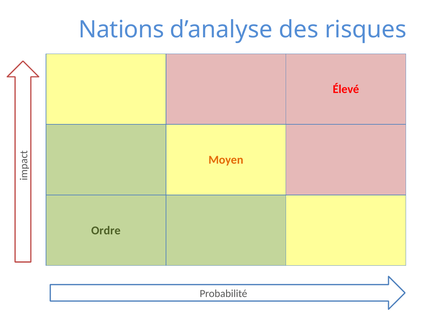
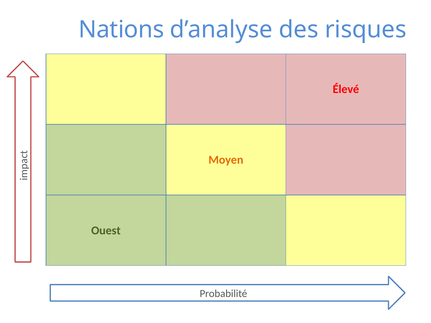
Ordre: Ordre -> Ouest
